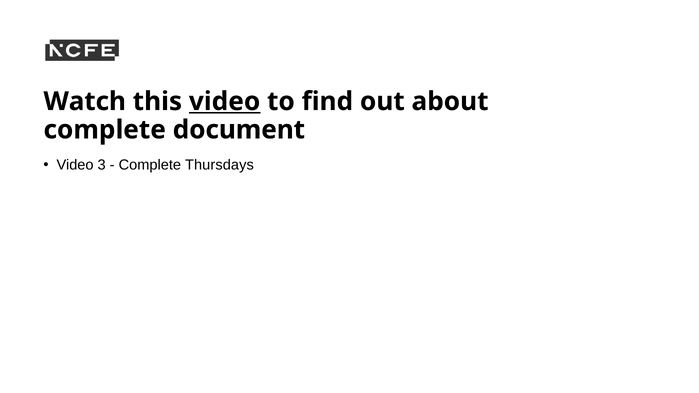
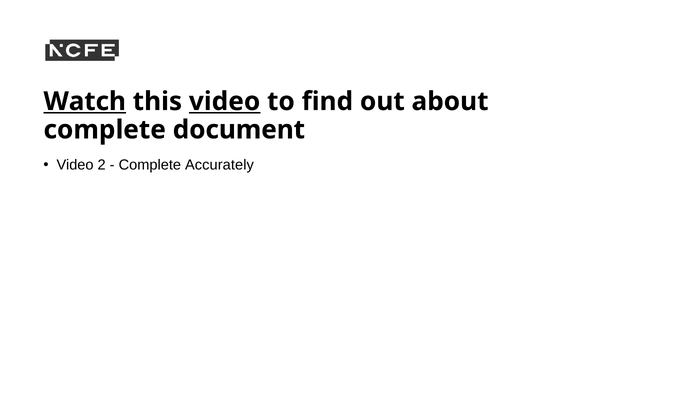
Watch underline: none -> present
3: 3 -> 2
Thursdays: Thursdays -> Accurately
